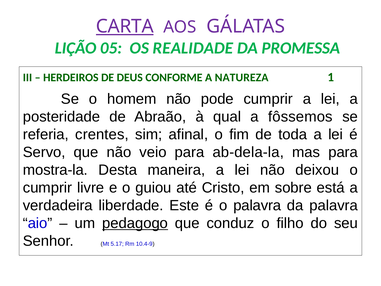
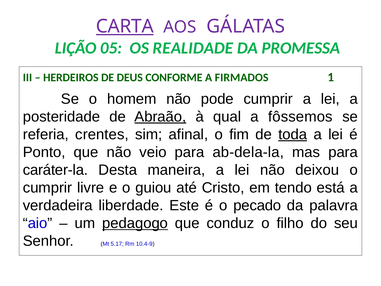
NATUREZA: NATUREZA -> FIRMADOS
Abraão underline: none -> present
toda underline: none -> present
Servo: Servo -> Ponto
mostra-la: mostra-la -> caráter-la
sobre: sobre -> tendo
o palavra: palavra -> pecado
